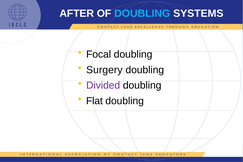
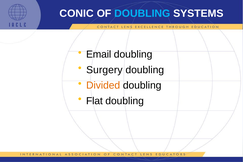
AFTER: AFTER -> CONIC
Focal: Focal -> Email
Divided colour: purple -> orange
